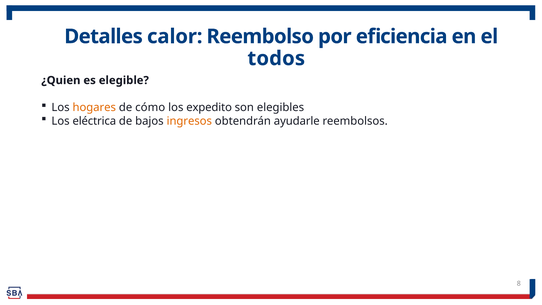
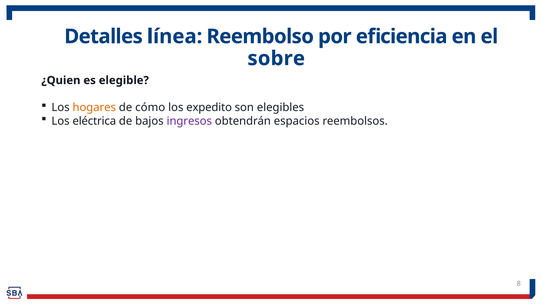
calor: calor -> línea
todos: todos -> sobre
ingresos colour: orange -> purple
ayudarle: ayudarle -> espacios
